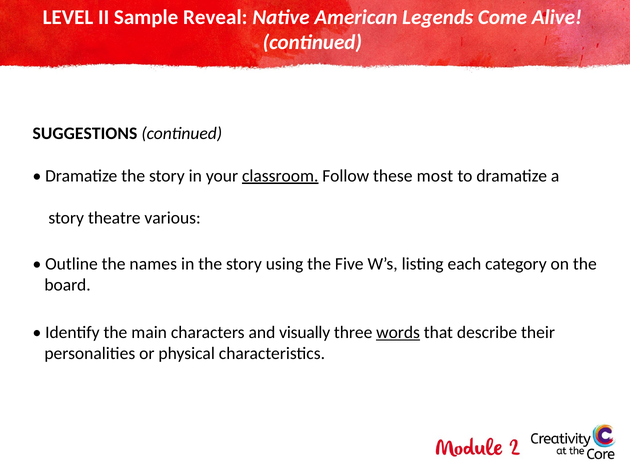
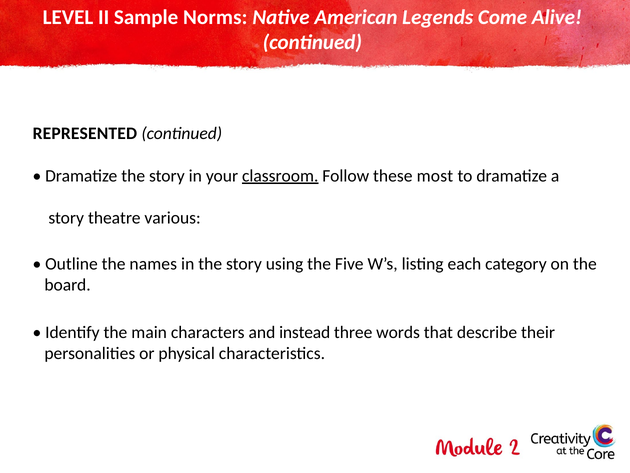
Reveal: Reveal -> Norms
SUGGESTIONS: SUGGESTIONS -> REPRESENTED
visually: visually -> instead
words underline: present -> none
